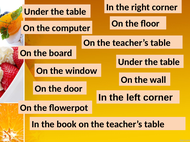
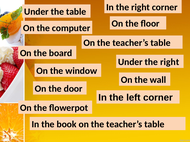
table at (170, 62): table -> right
